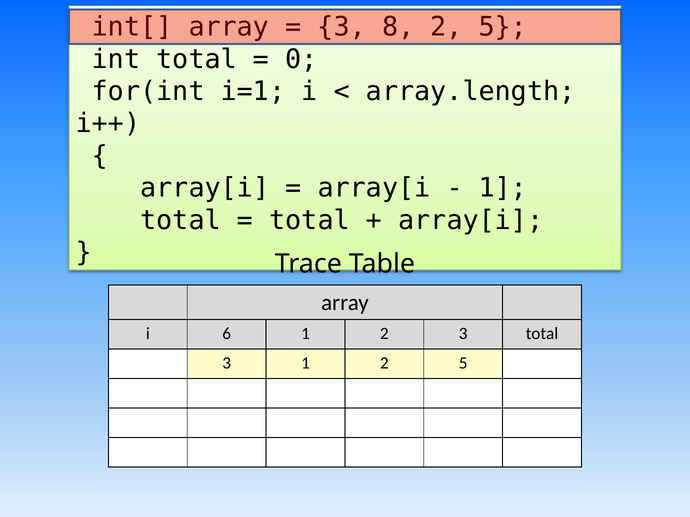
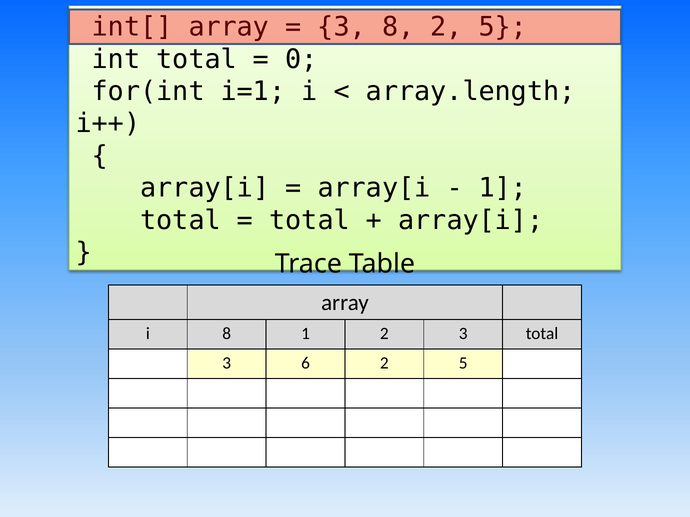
i 6: 6 -> 8
3 1: 1 -> 6
